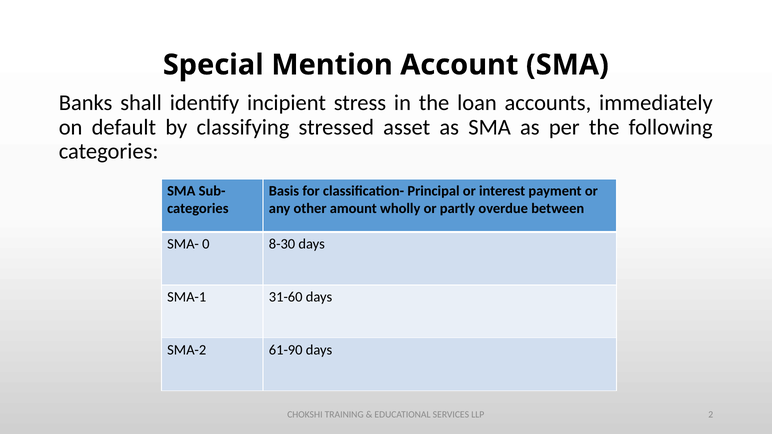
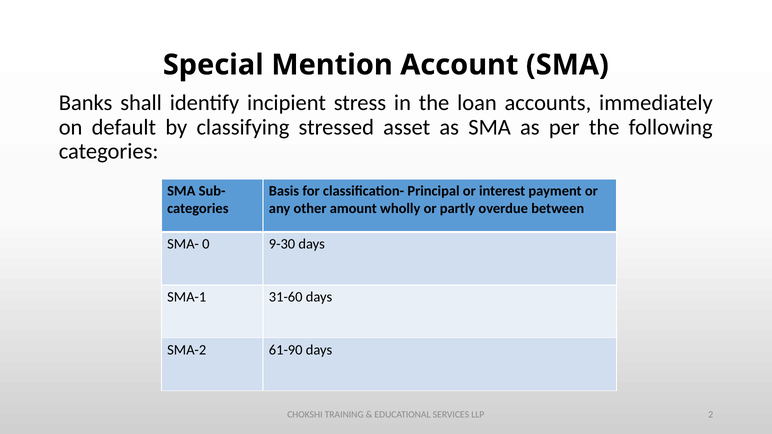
8-30: 8-30 -> 9-30
